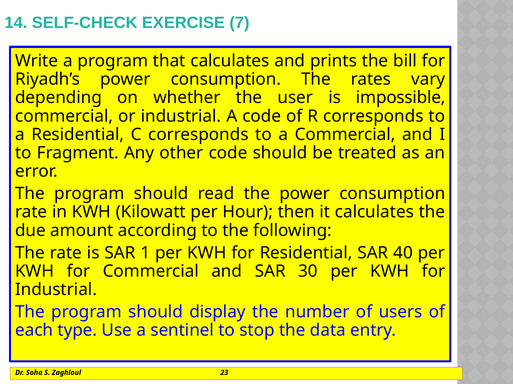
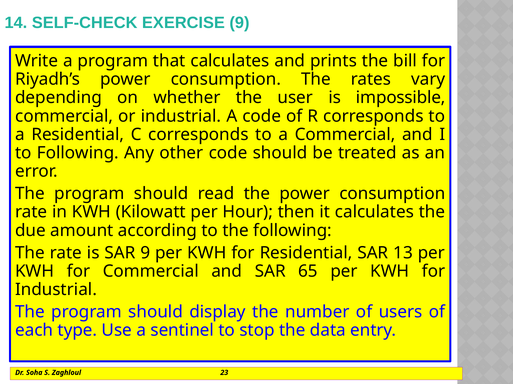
EXERCISE 7: 7 -> 9
to Fragment: Fragment -> Following
SAR 1: 1 -> 9
40: 40 -> 13
30: 30 -> 65
